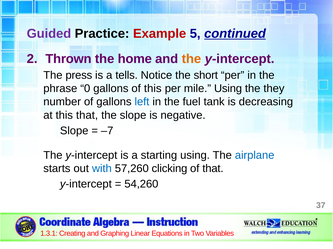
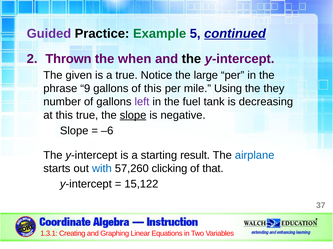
Example colour: red -> green
home: home -> when
the at (191, 59) colour: orange -> black
press: press -> given
a tells: tells -> true
short: short -> large
0: 0 -> 9
left colour: blue -> purple
this that: that -> true
slope at (133, 115) underline: none -> present
–7: –7 -> –6
starting using: using -> result
54,260: 54,260 -> 15,122
